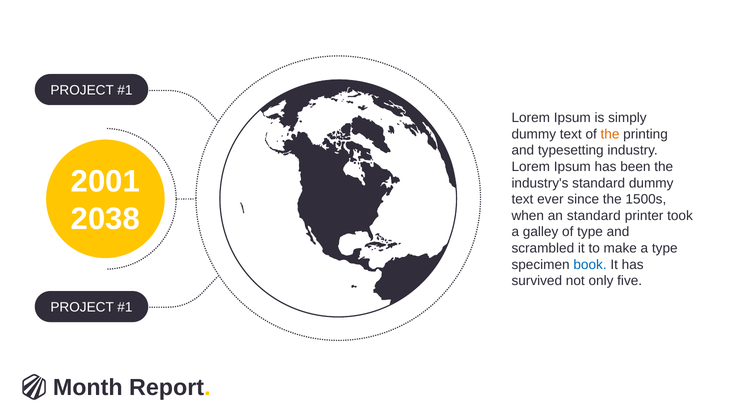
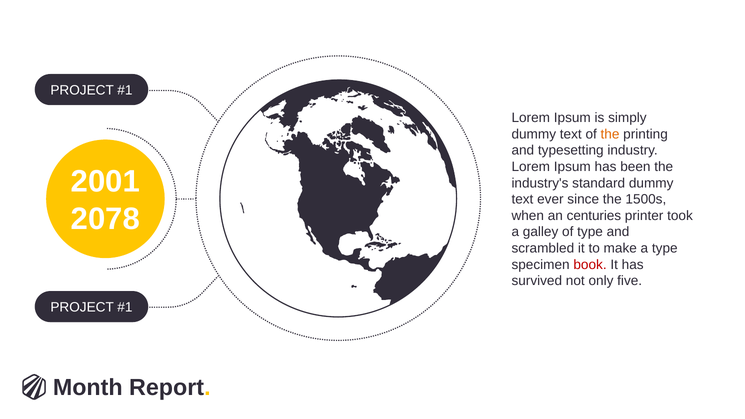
2038: 2038 -> 2078
an standard: standard -> centuries
book colour: blue -> red
